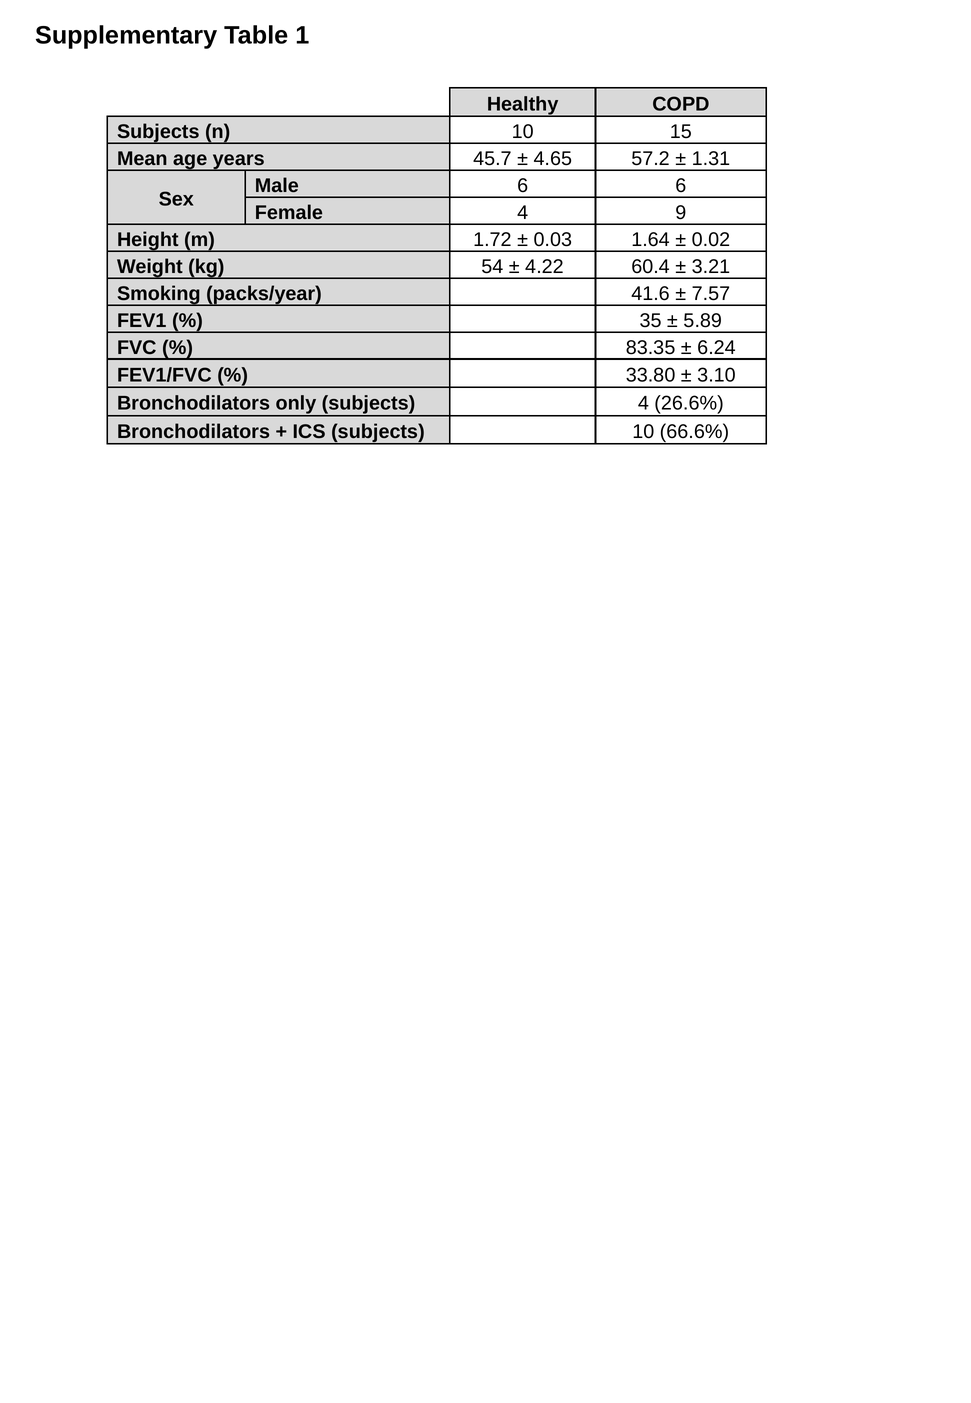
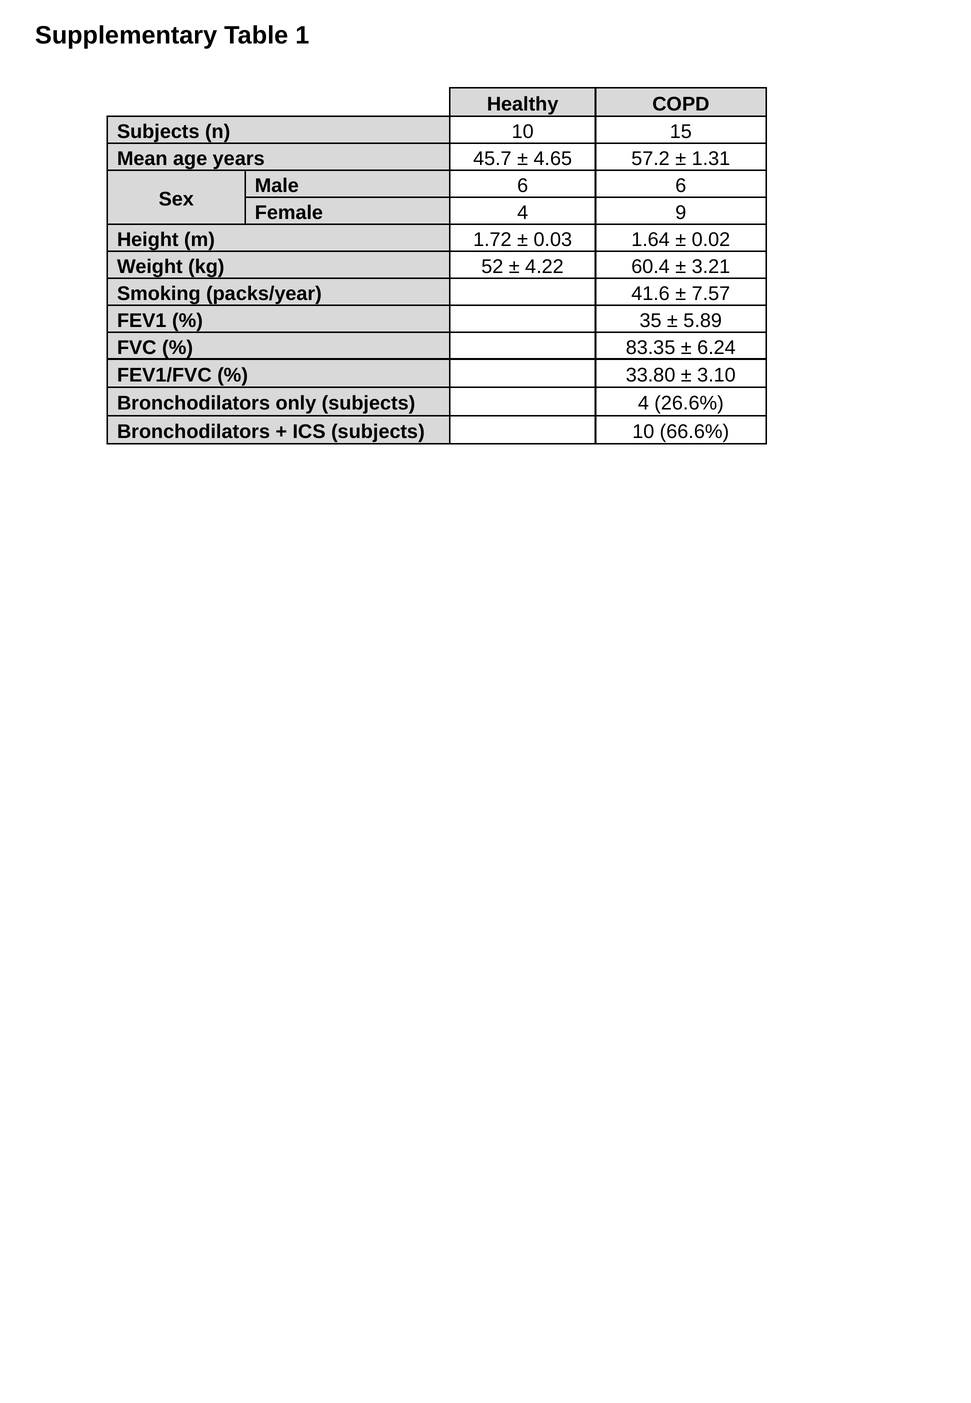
54: 54 -> 52
